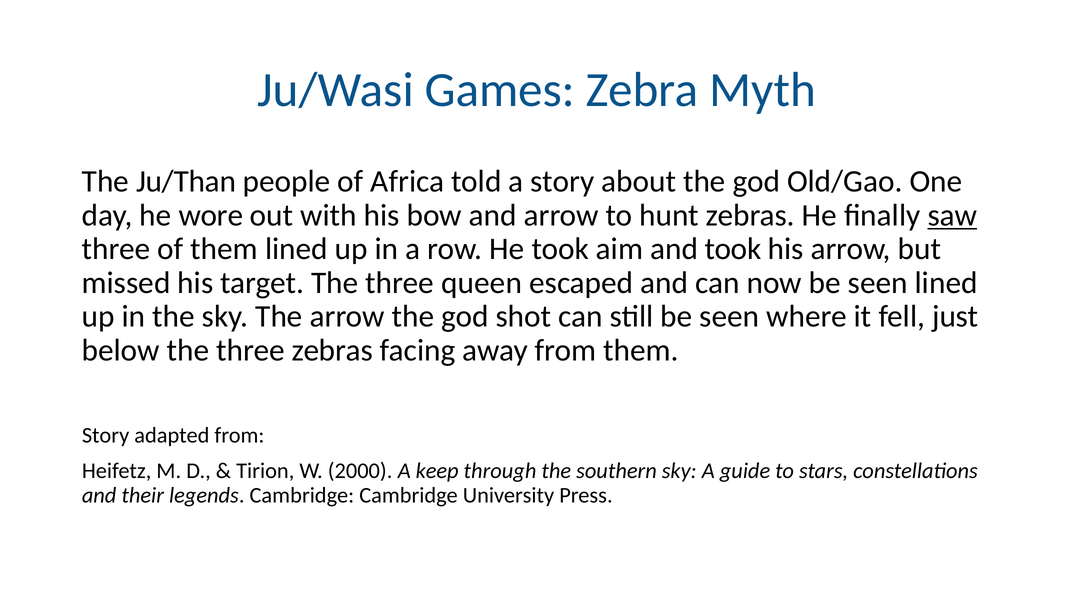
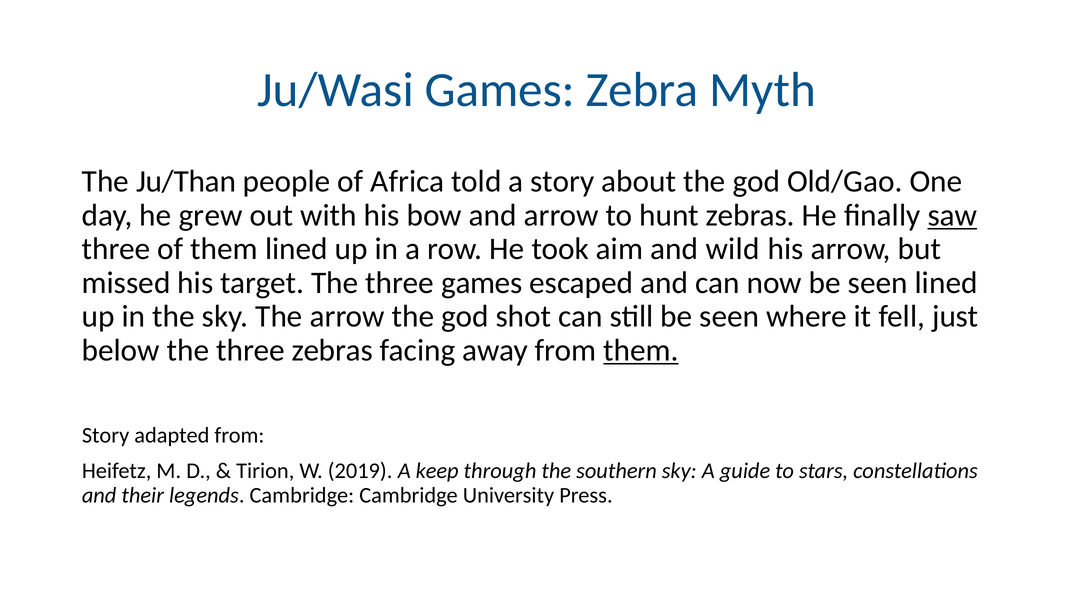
wore: wore -> grew
and took: took -> wild
three queen: queen -> games
them at (641, 350) underline: none -> present
2000: 2000 -> 2019
